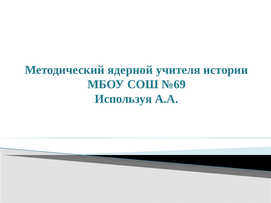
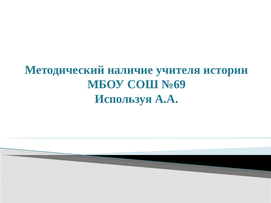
ядерной: ядерной -> наличие
